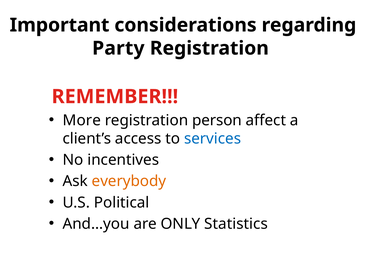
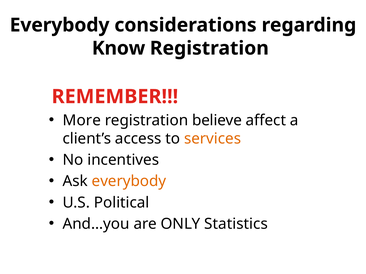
Important at (60, 25): Important -> Everybody
Party: Party -> Know
person: person -> believe
services colour: blue -> orange
